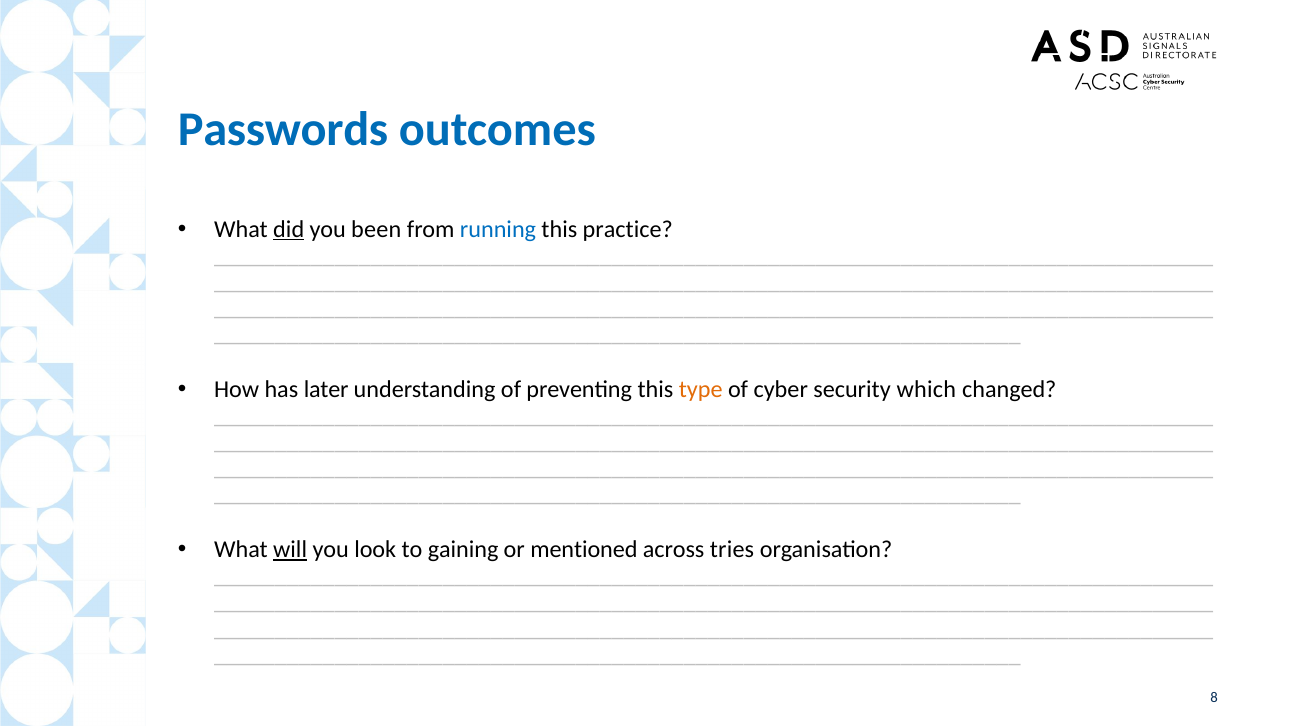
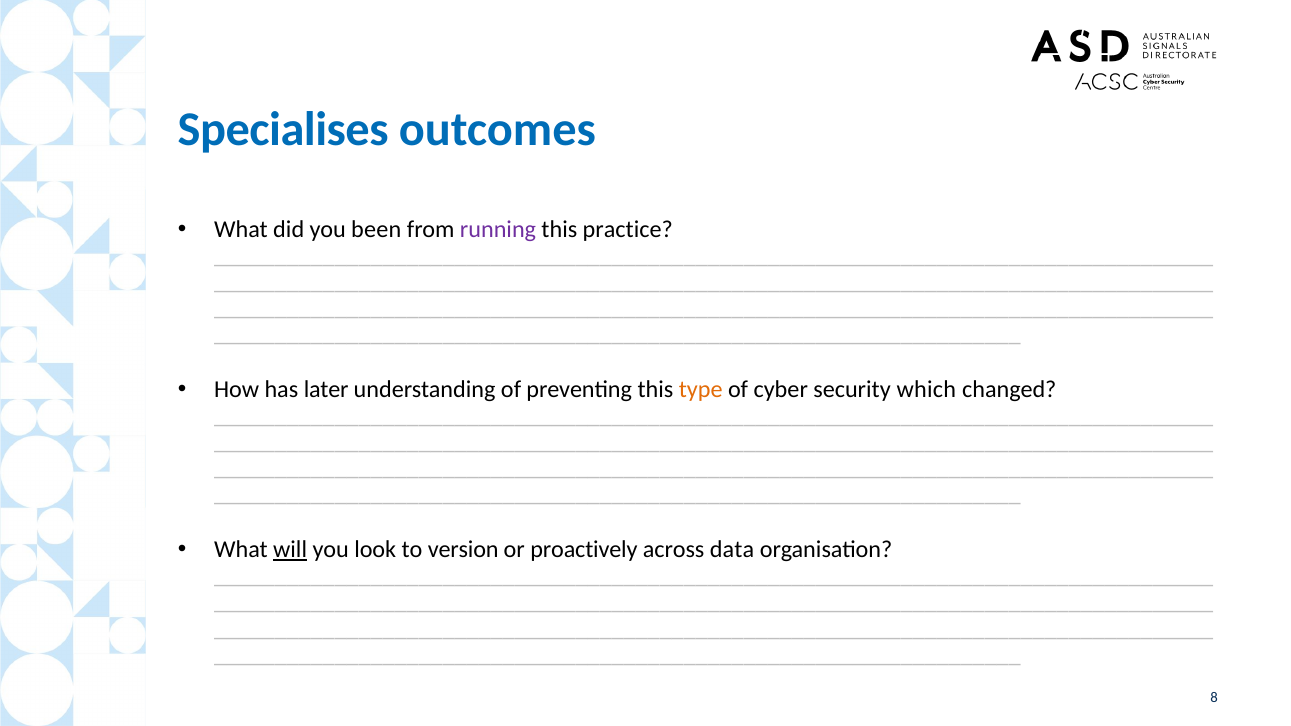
Passwords: Passwords -> Specialises
did underline: present -> none
running colour: blue -> purple
gaining: gaining -> version
mentioned: mentioned -> proactively
tries: tries -> data
